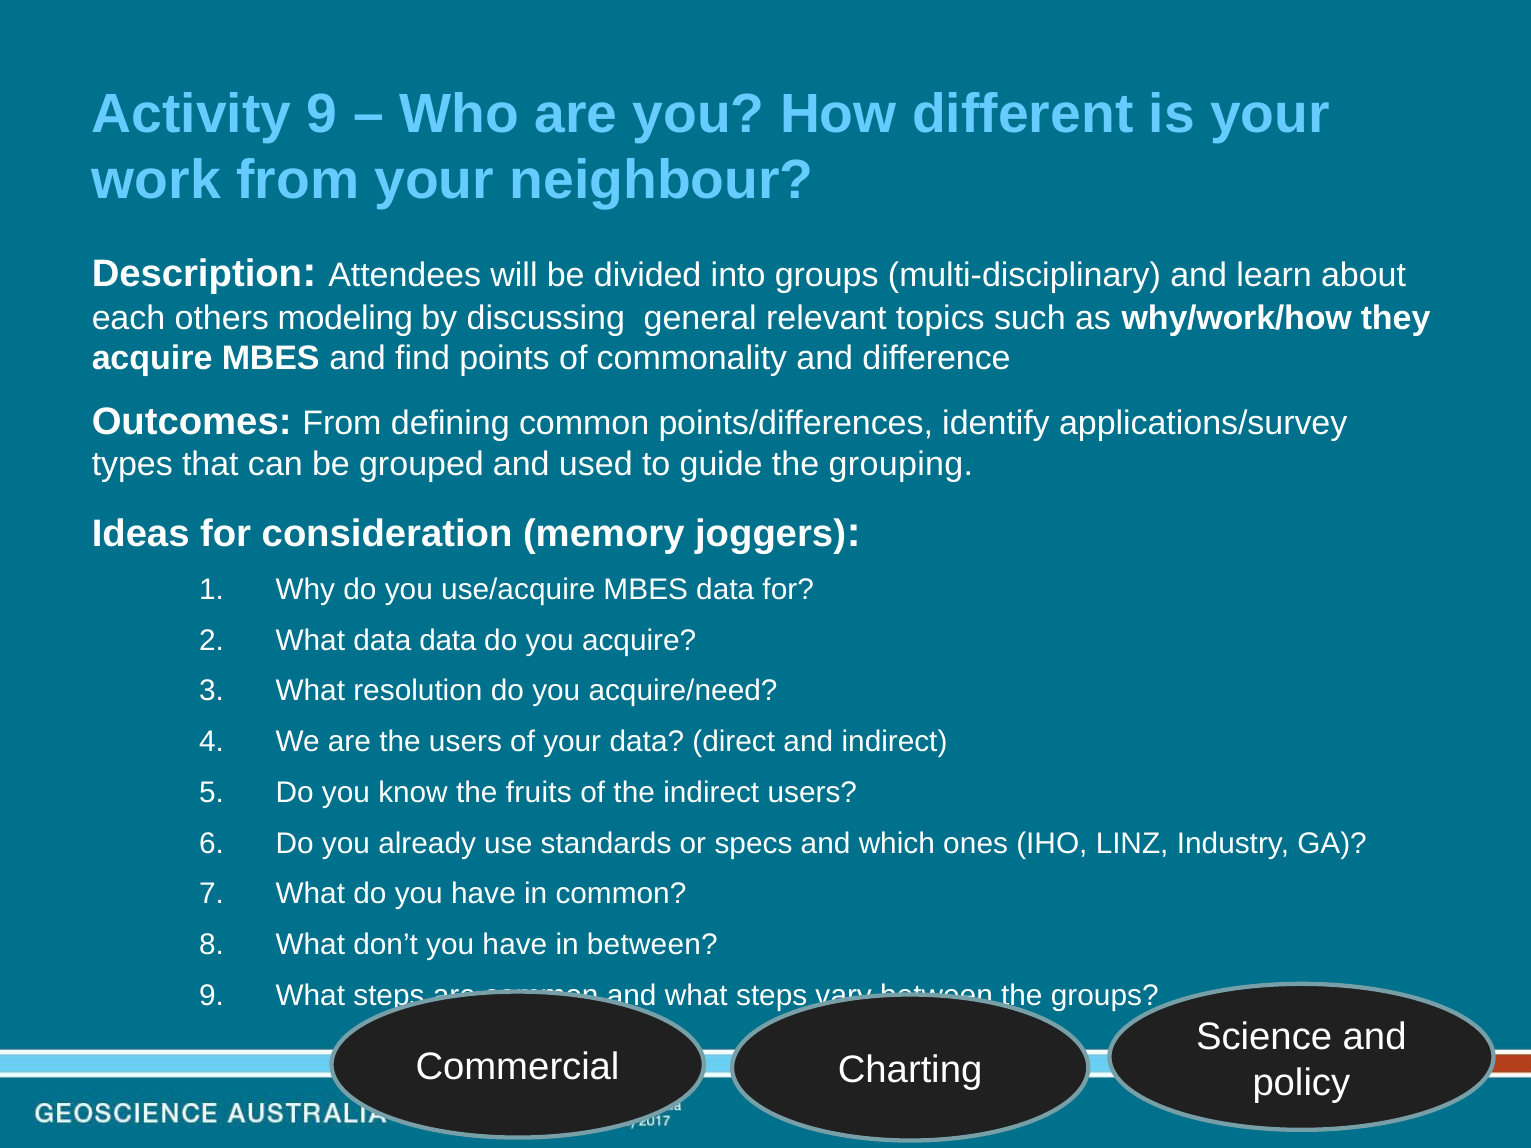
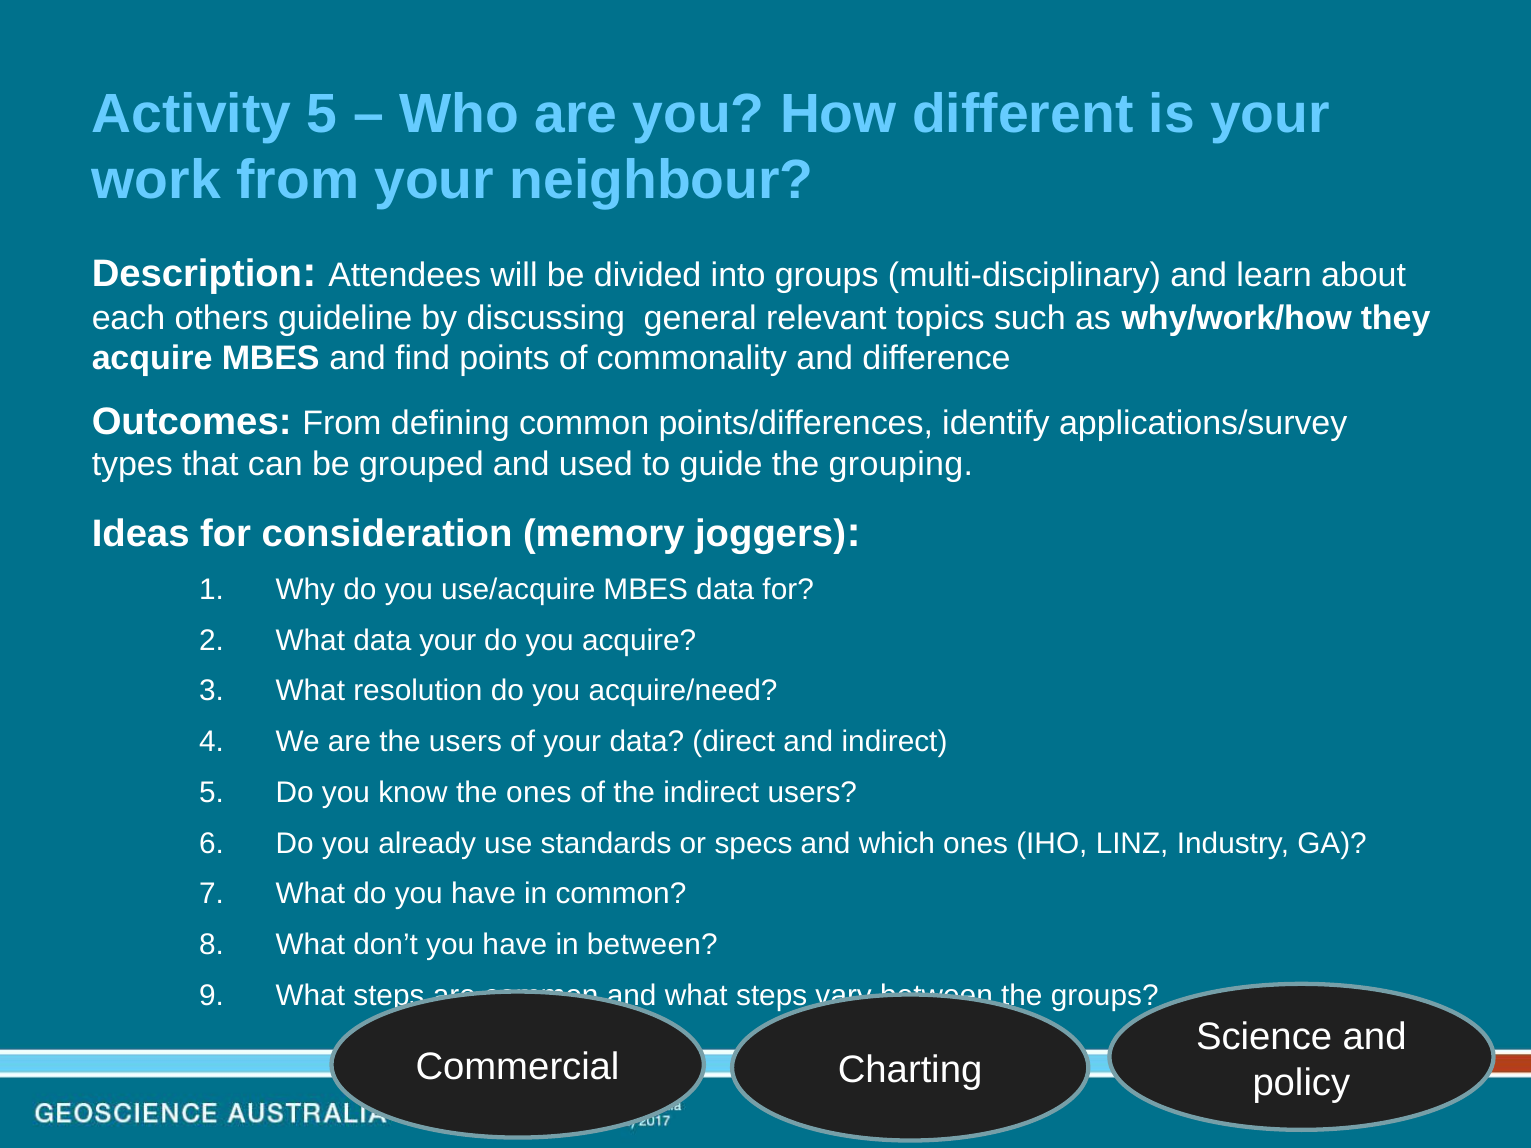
Activity 9: 9 -> 5
modeling: modeling -> guideline
data data: data -> your
the fruits: fruits -> ones
